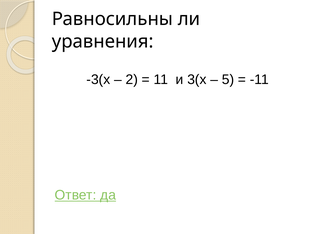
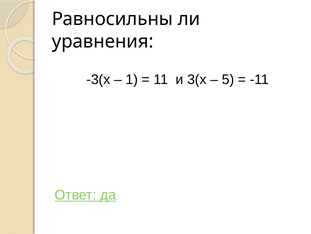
2: 2 -> 1
